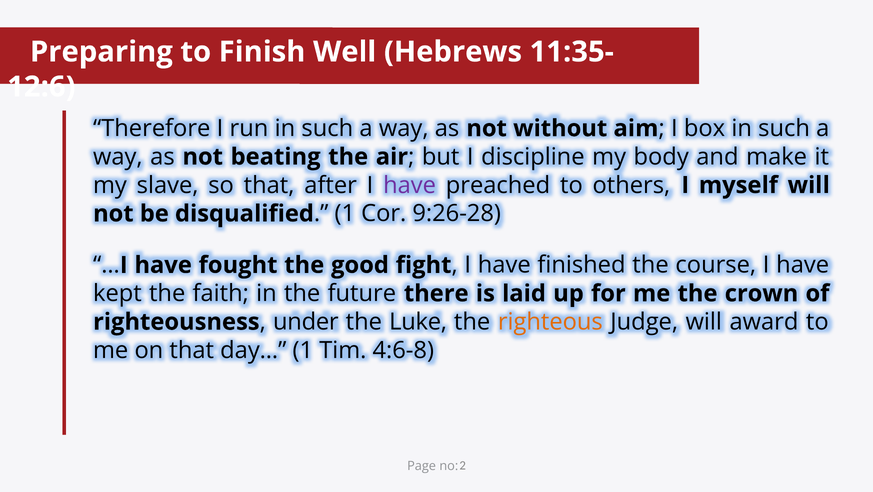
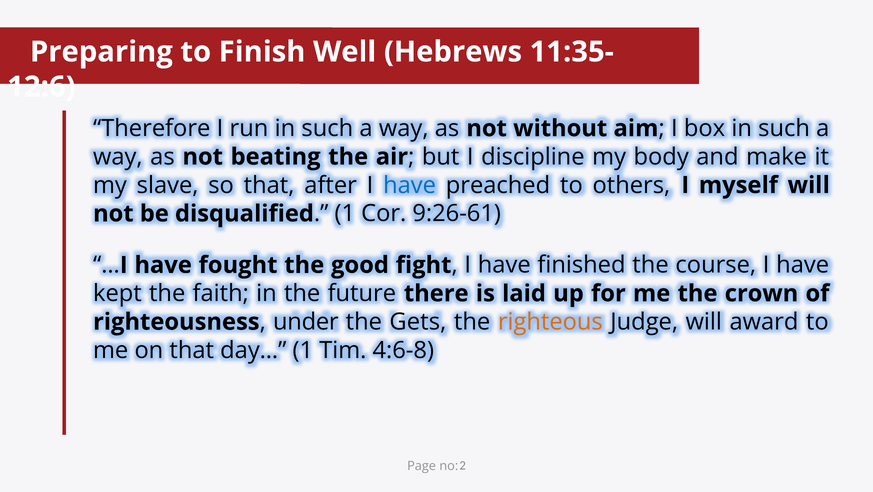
have at (410, 185) colour: purple -> blue
9:26-28: 9:26-28 -> 9:26-61
Luke: Luke -> Gets
